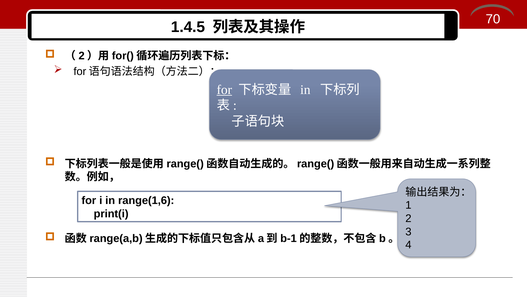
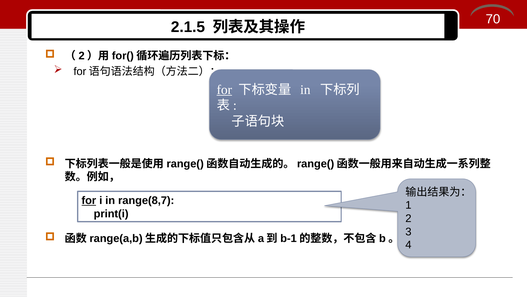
1.4.5: 1.4.5 -> 2.1.5
for at (89, 200) underline: none -> present
range(1,6: range(1,6 -> range(8,7
